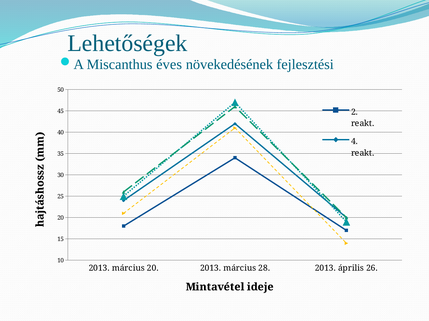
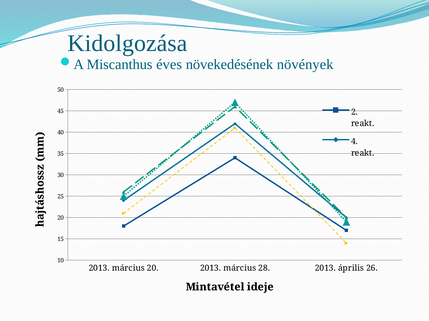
Lehetőségek: Lehetőségek -> Kidolgozása
fejlesztési: fejlesztési -> növények
